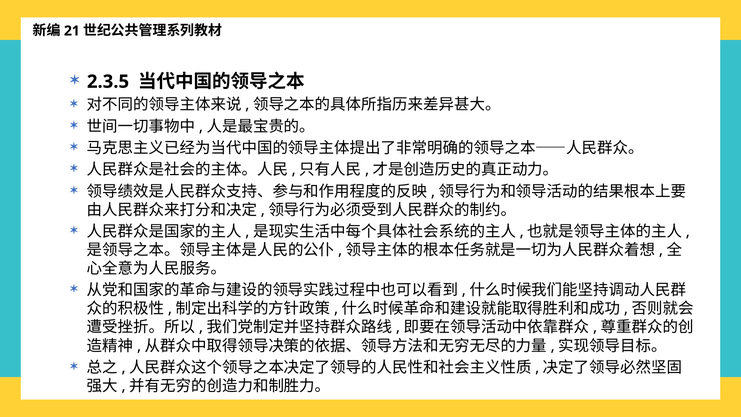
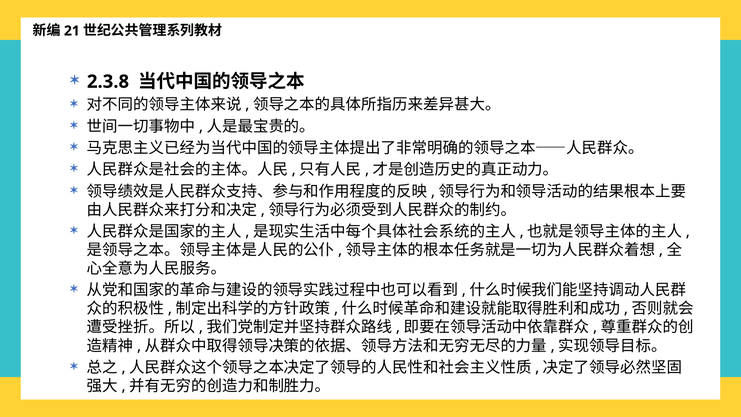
2.3.5: 2.3.5 -> 2.3.8
